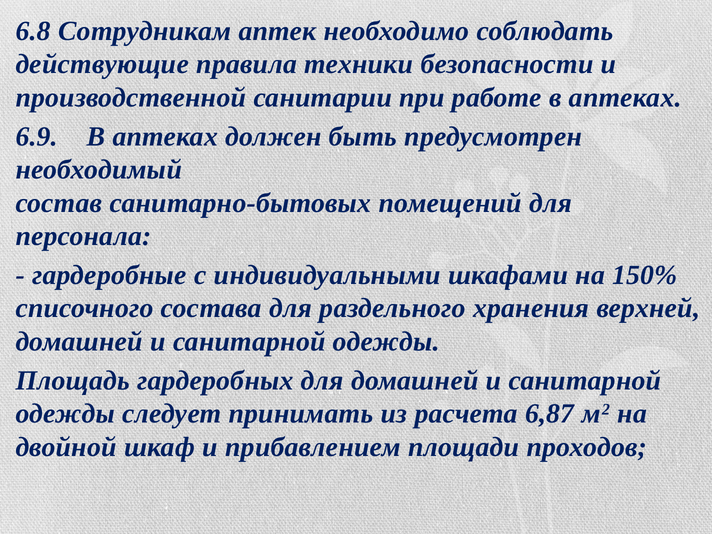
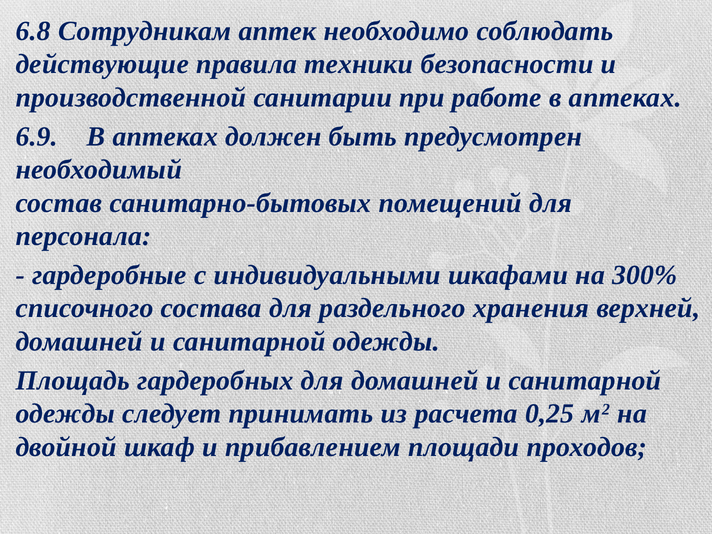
150%: 150% -> 300%
6,87: 6,87 -> 0,25
